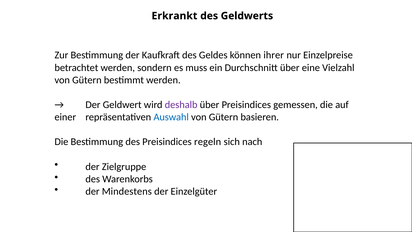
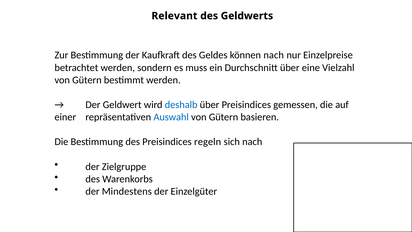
Erkrankt: Erkrankt -> Relevant
können ihrer: ihrer -> nach
deshalb colour: purple -> blue
